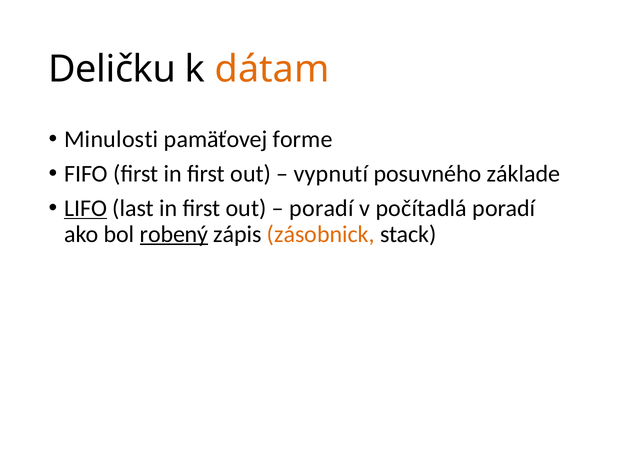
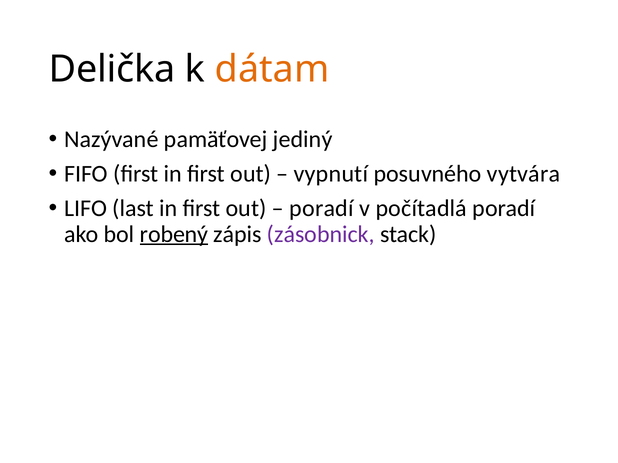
Deličku: Deličku -> Delička
Minulosti: Minulosti -> Nazývané
forme: forme -> jediný
základe: základe -> vytvára
LIFO underline: present -> none
zásobnick colour: orange -> purple
